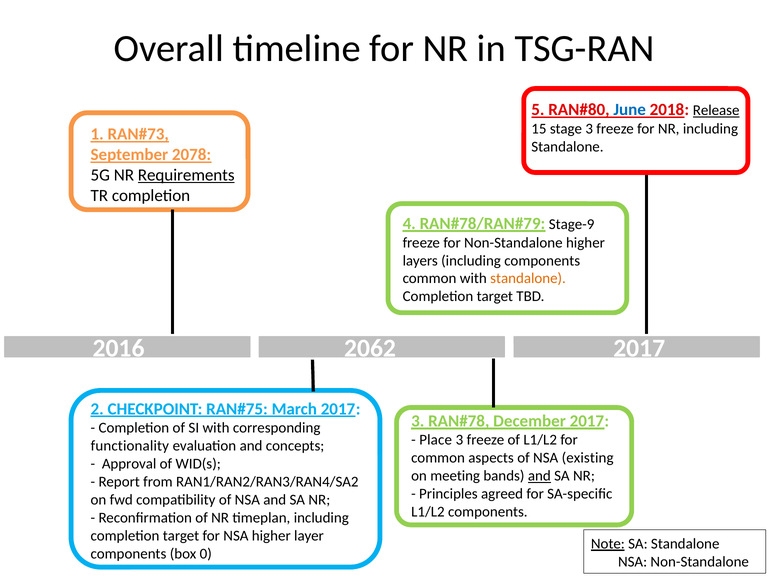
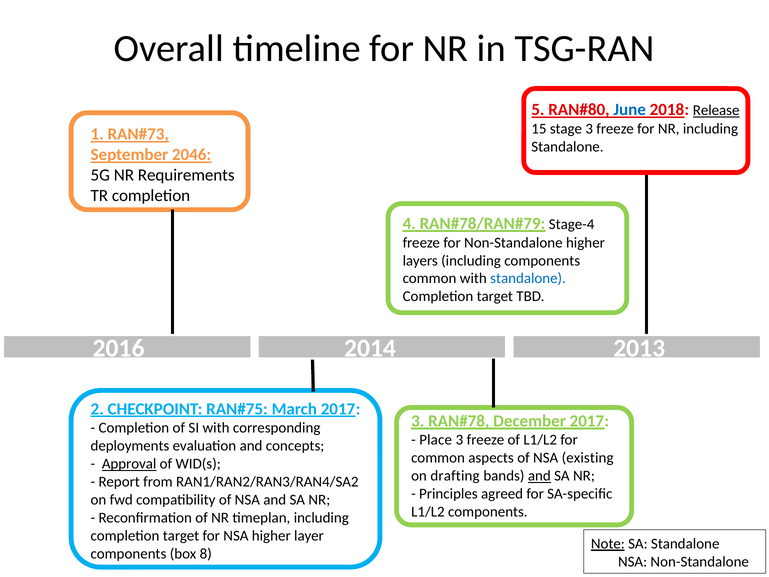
2078: 2078 -> 2046
Requirements underline: present -> none
Stage-9: Stage-9 -> Stage-4
standalone at (528, 278) colour: orange -> blue
2062: 2062 -> 2014
2017 at (639, 348): 2017 -> 2013
functionality: functionality -> deployments
Approval underline: none -> present
meeting: meeting -> drafting
0: 0 -> 8
